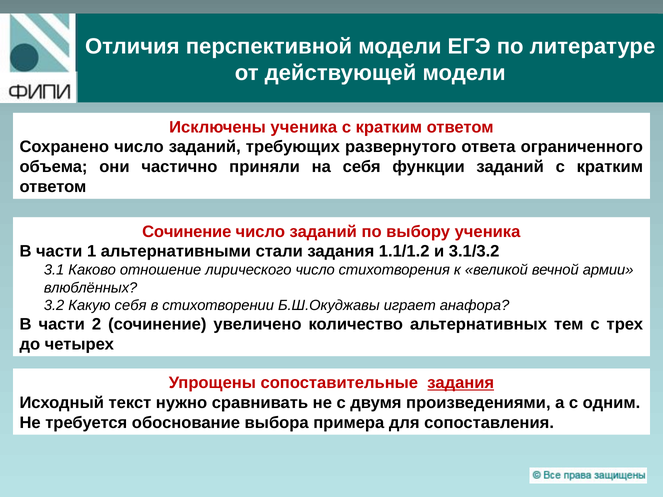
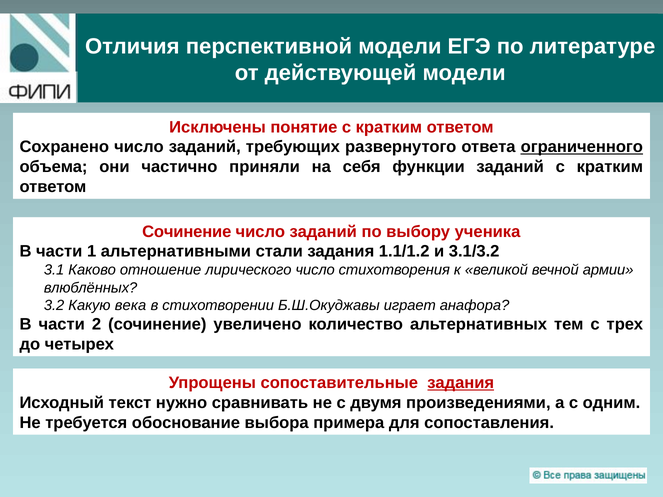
Исключены ученика: ученика -> понятие
ограниченного underline: none -> present
Какую себя: себя -> века
